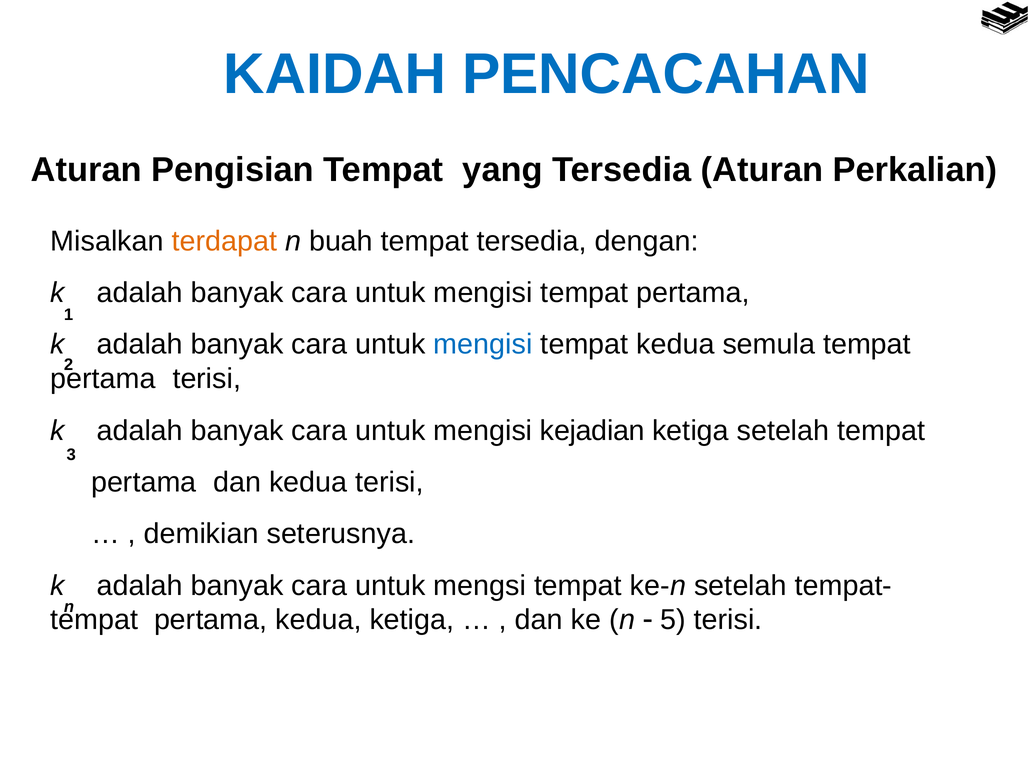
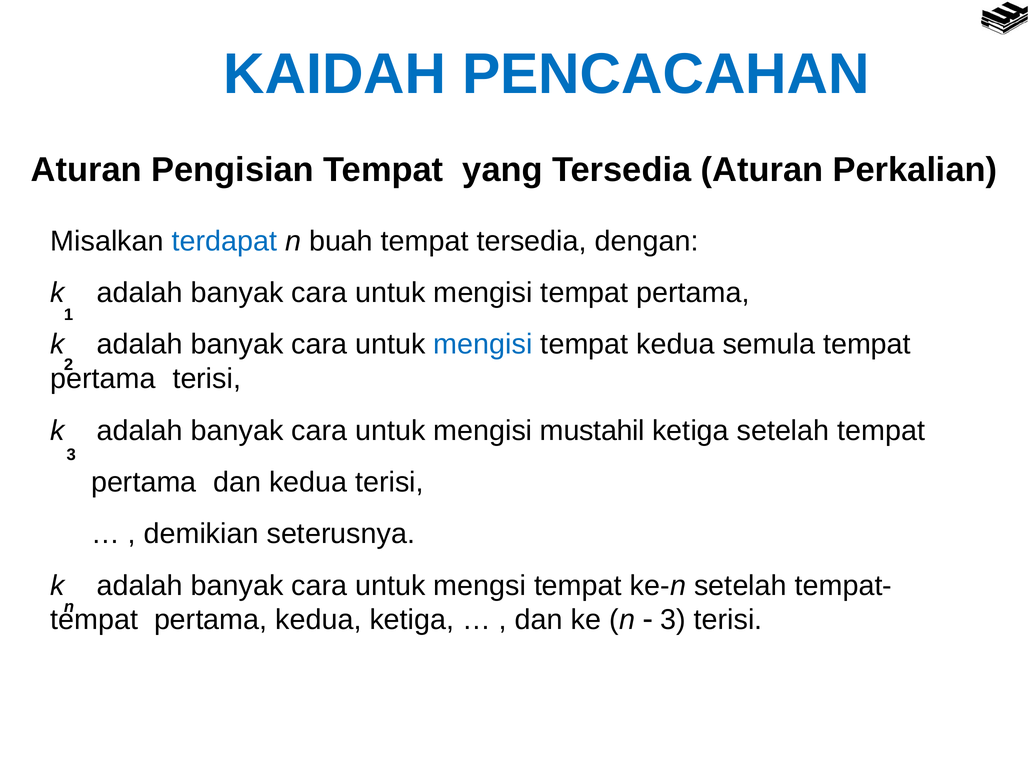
terdapat colour: orange -> blue
kejadian: kejadian -> mustahil
5 at (673, 620): 5 -> 3
